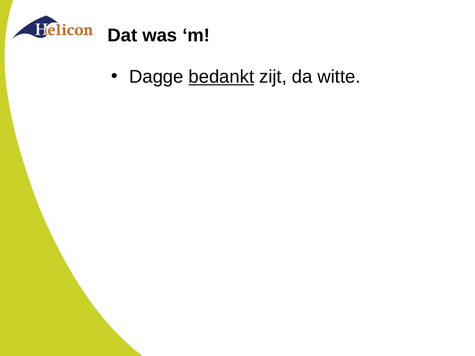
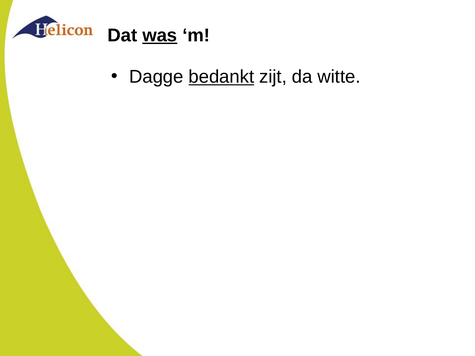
was underline: none -> present
